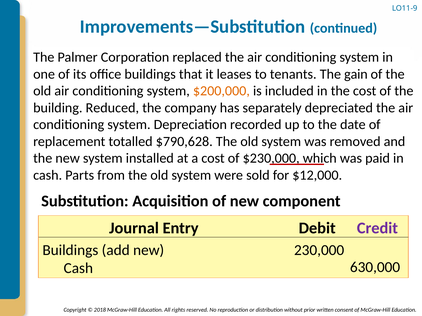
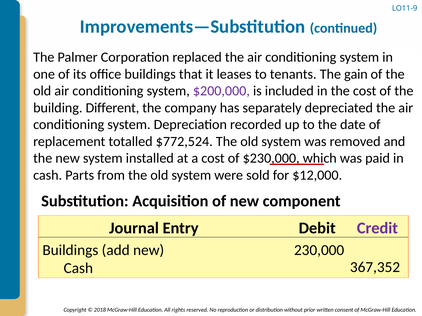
$200,000 colour: orange -> purple
Reduced: Reduced -> Different
$790,628: $790,628 -> $772,524
630,000: 630,000 -> 367,352
